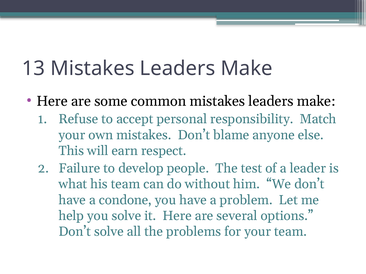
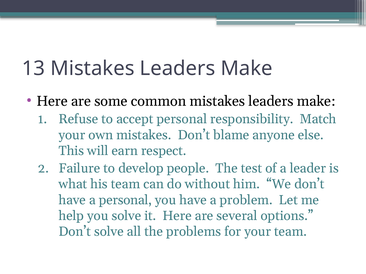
a condone: condone -> personal
